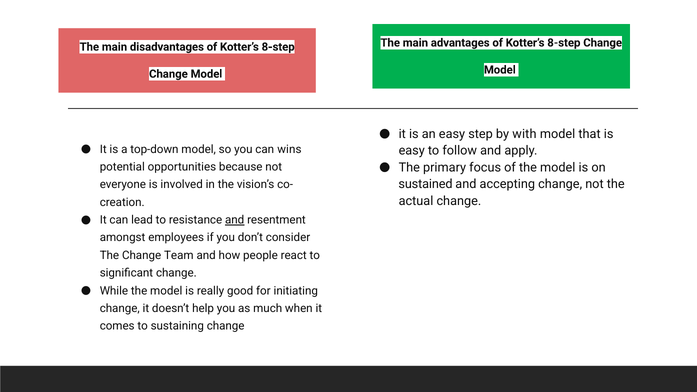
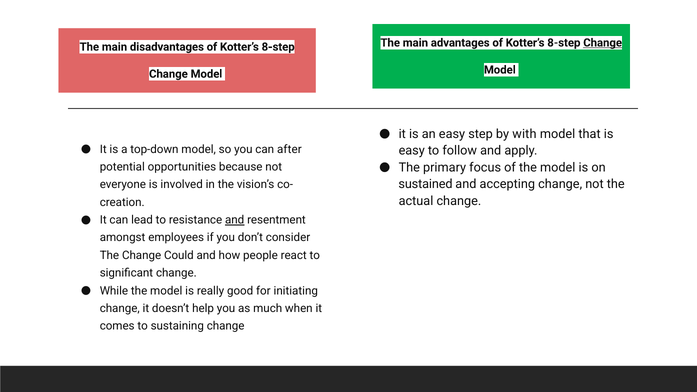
Change at (603, 43) underline: none -> present
wins: wins -> after
Team: Team -> Could
